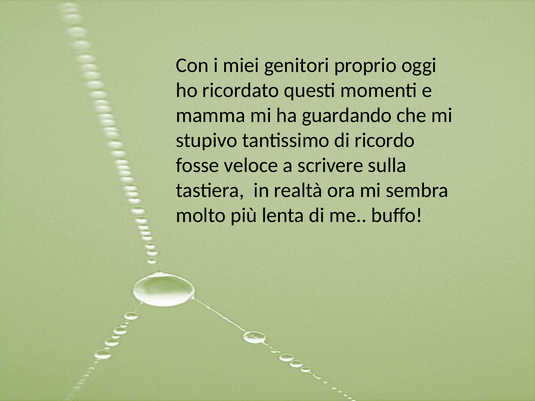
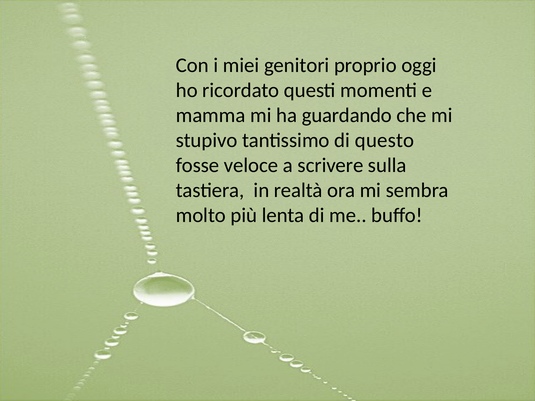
ricordo: ricordo -> questo
